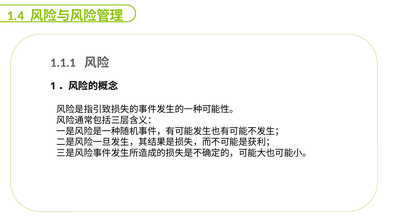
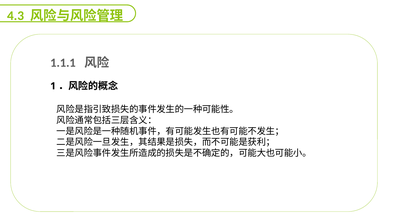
1.4: 1.4 -> 4.3
